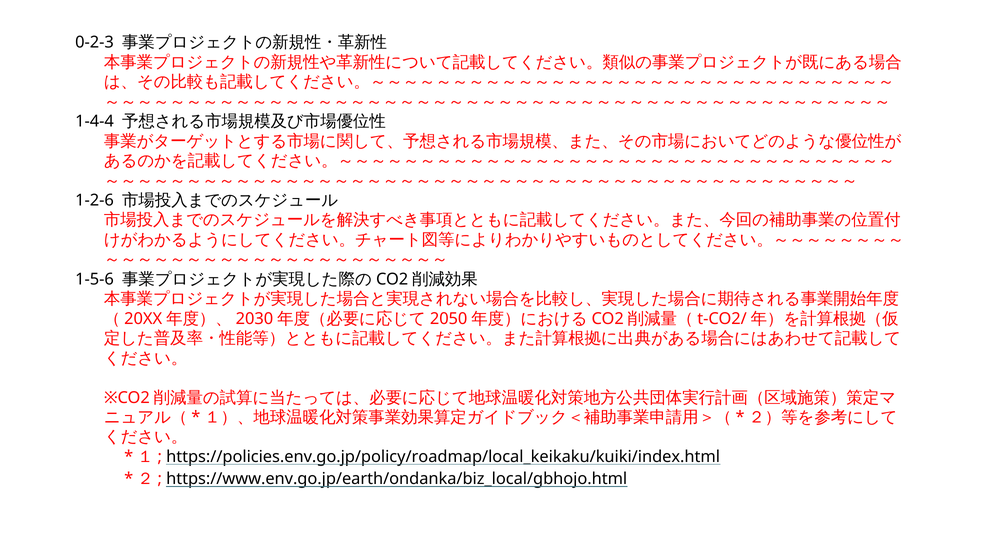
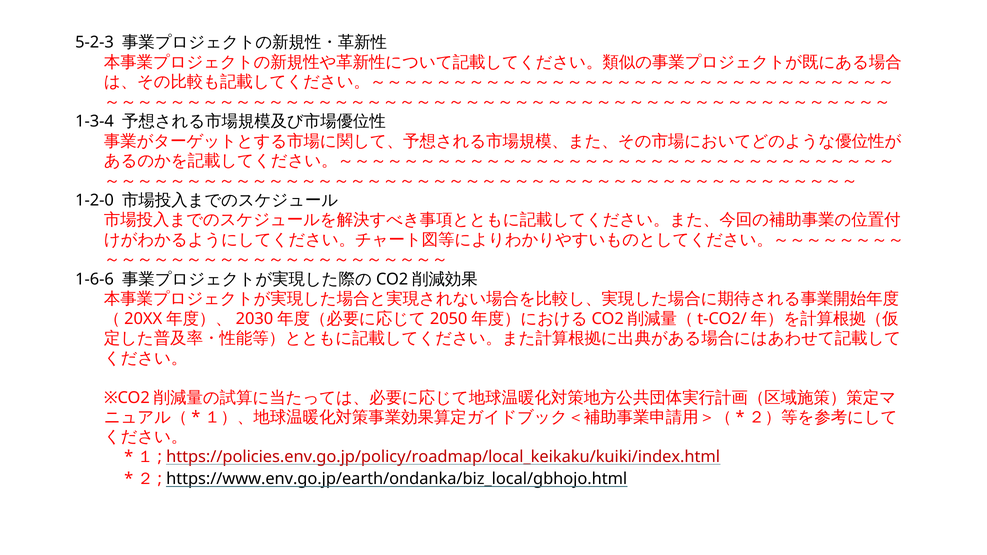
0-2-3: 0-2-3 -> 5-2-3
1-4-4: 1-4-4 -> 1-3-4
1-2-6: 1-2-6 -> 1-2-0
1-5-6: 1-5-6 -> 1-6-6
https://policies.env.go.jp/policy/roadmap/local_keikaku/kuiki/index.html colour: black -> red
